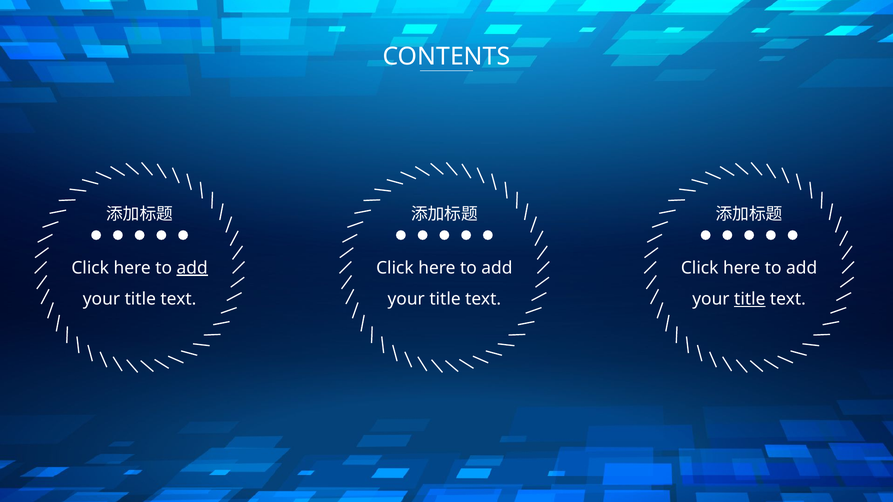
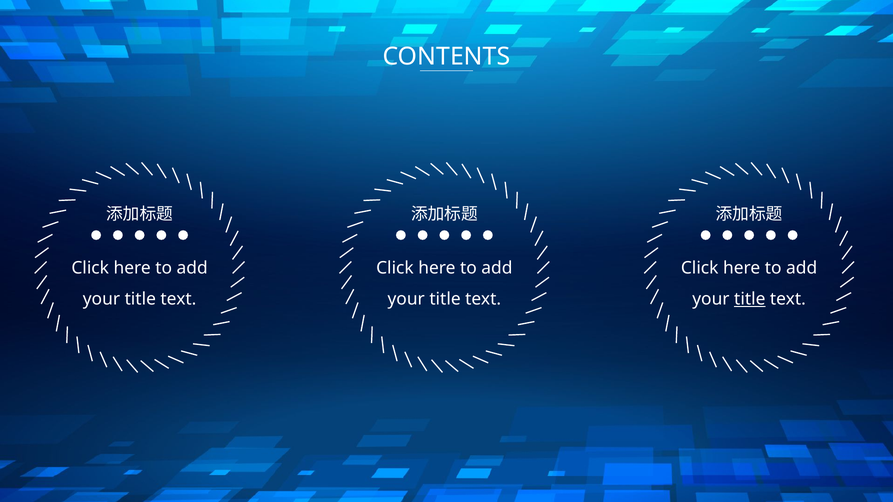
add at (192, 268) underline: present -> none
